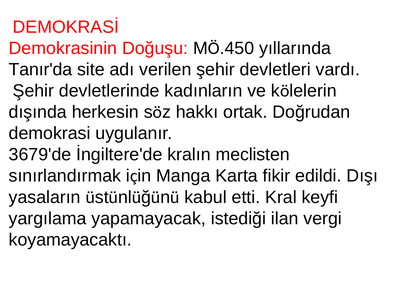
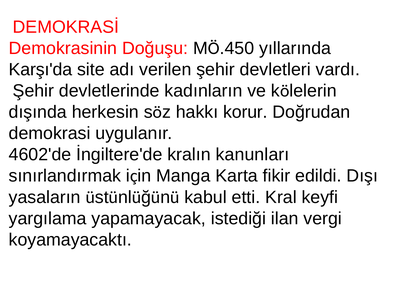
Tanır'da: Tanır'da -> Karşı'da
ortak: ortak -> korur
3679'de: 3679'de -> 4602'de
meclisten: meclisten -> kanunları
